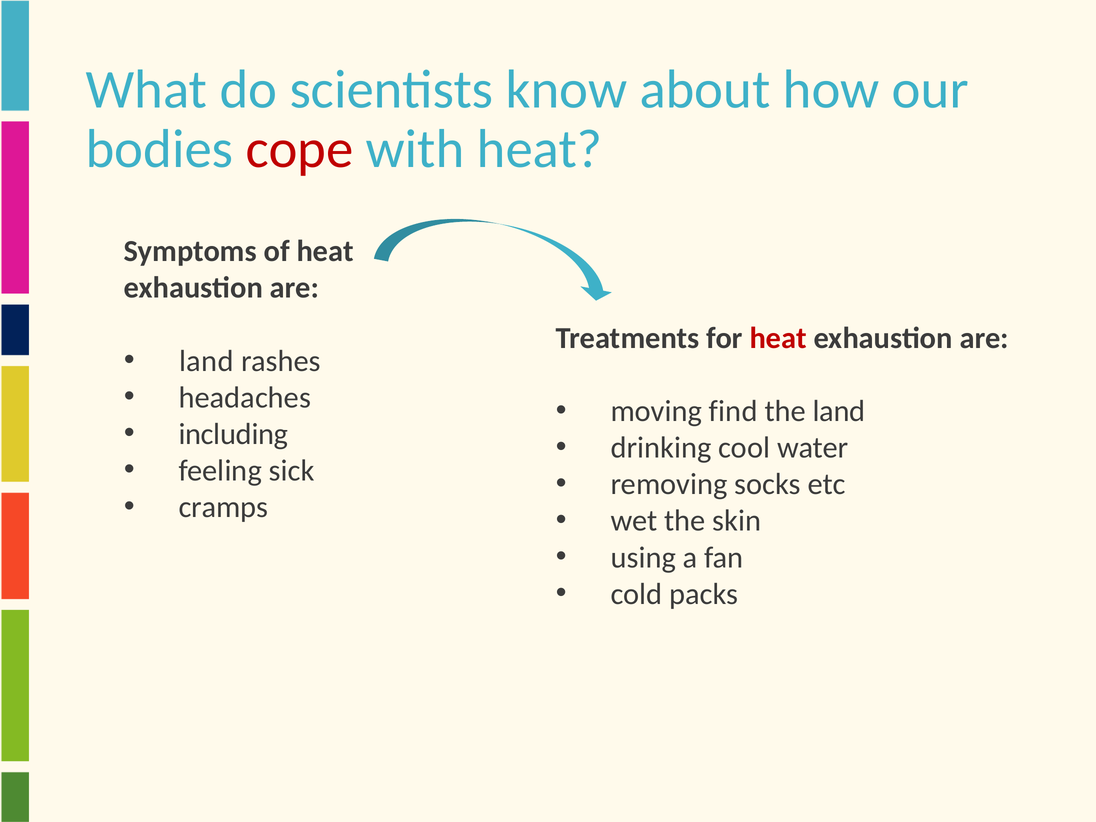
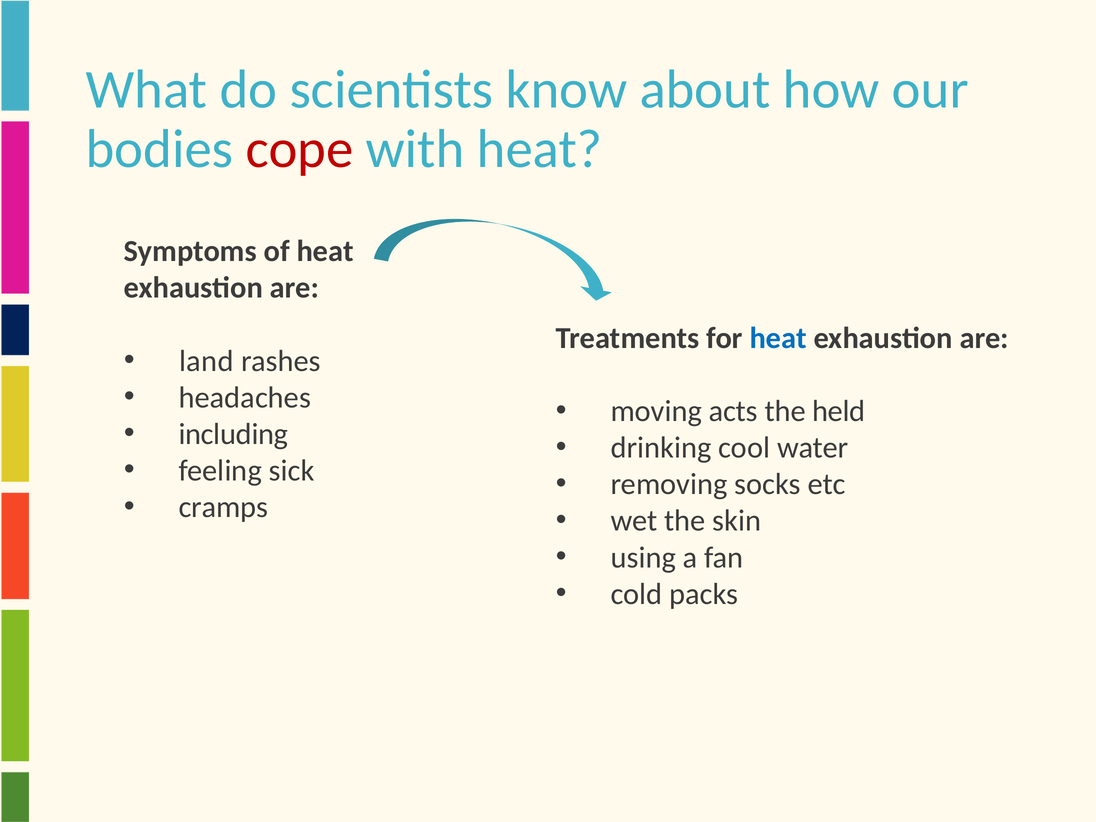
heat at (778, 338) colour: red -> blue
find: find -> acts
the land: land -> held
